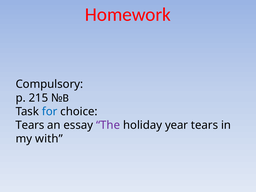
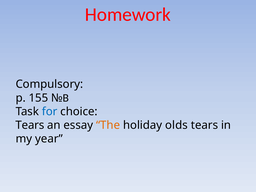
215: 215 -> 155
The colour: purple -> orange
year: year -> olds
with: with -> year
